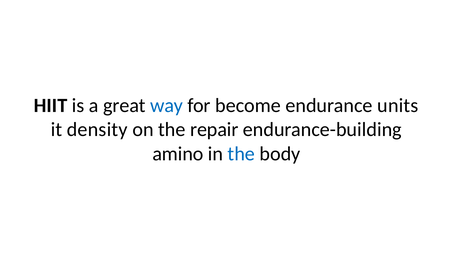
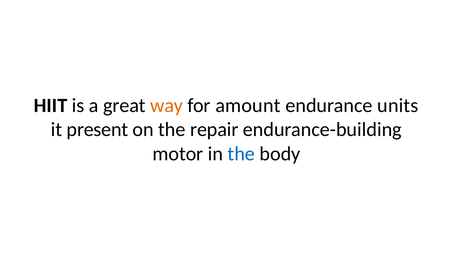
way colour: blue -> orange
become: become -> amount
density: density -> present
amino: amino -> motor
